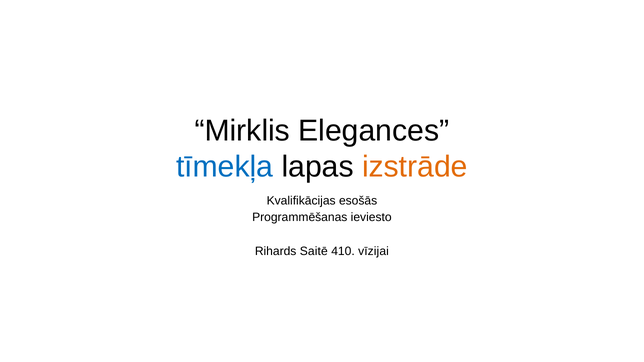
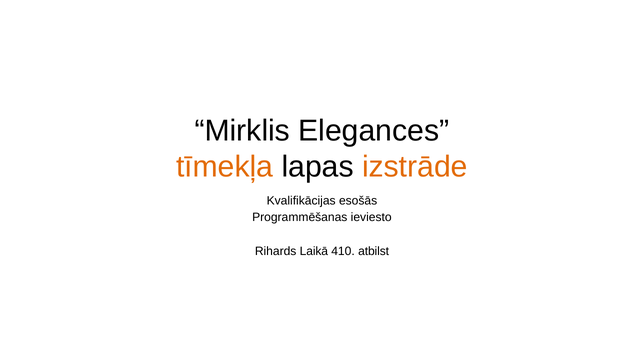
tīmekļa colour: blue -> orange
Saitē: Saitē -> Laikā
vīzijai: vīzijai -> atbilst
